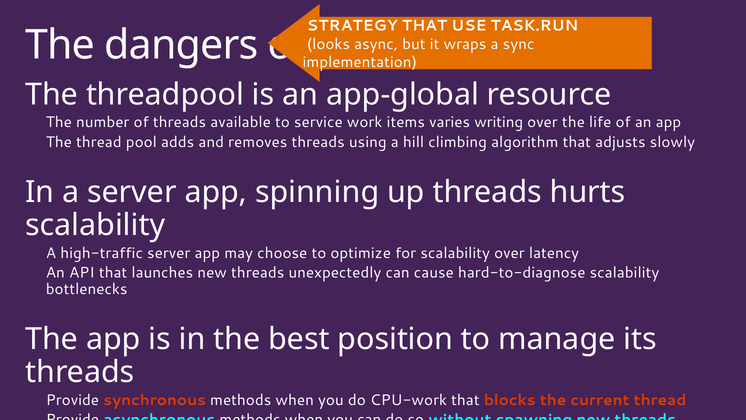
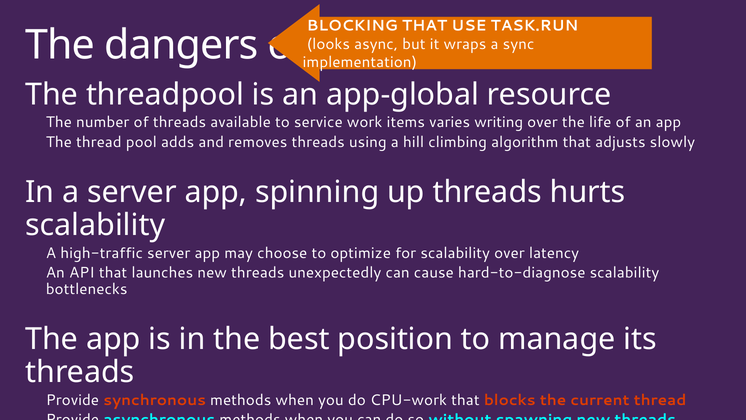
STRATEGY at (352, 26): STRATEGY -> BLOCKING
